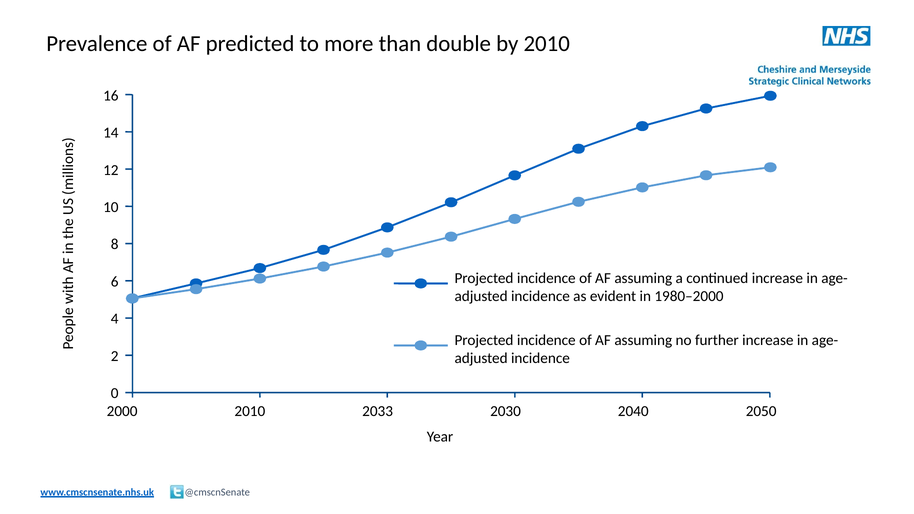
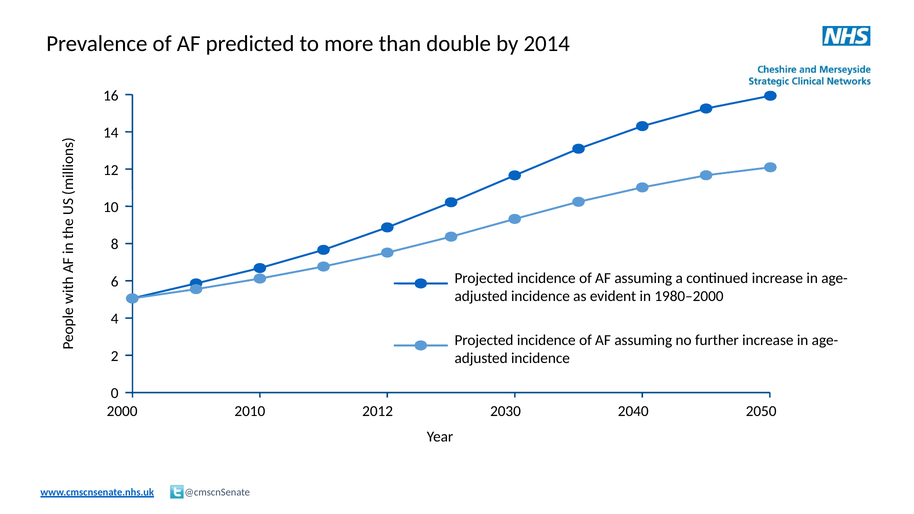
by 2010: 2010 -> 2014
2033: 2033 -> 2012
